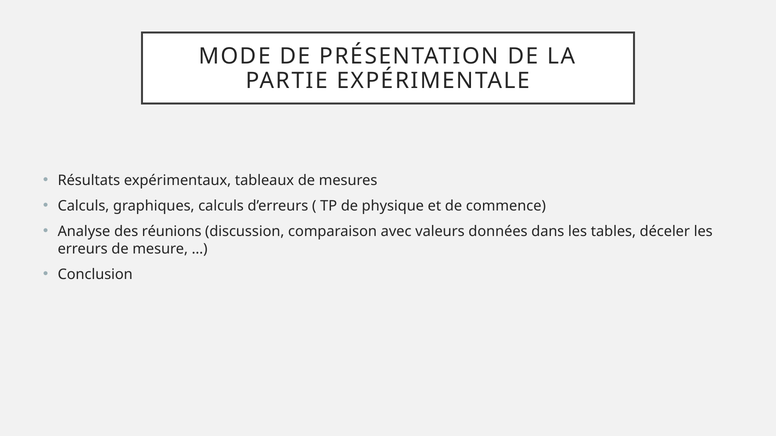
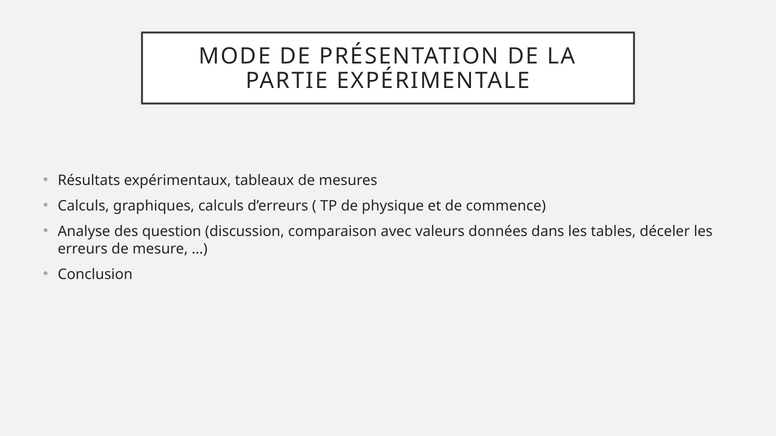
réunions: réunions -> question
